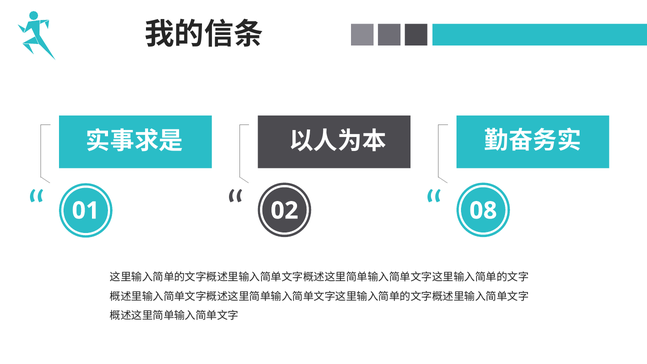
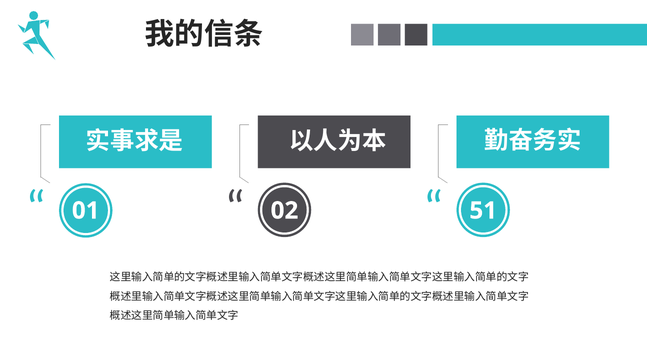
08: 08 -> 51
